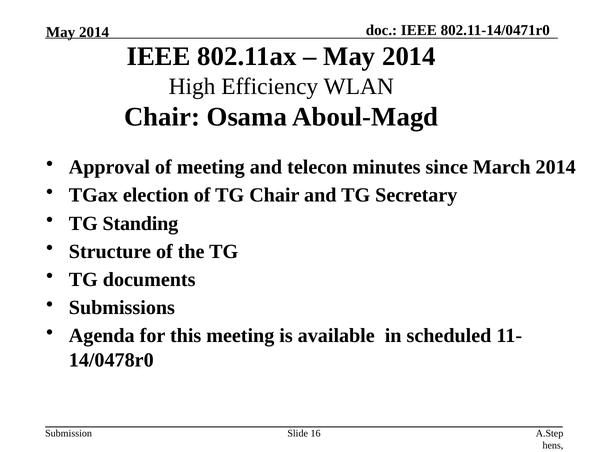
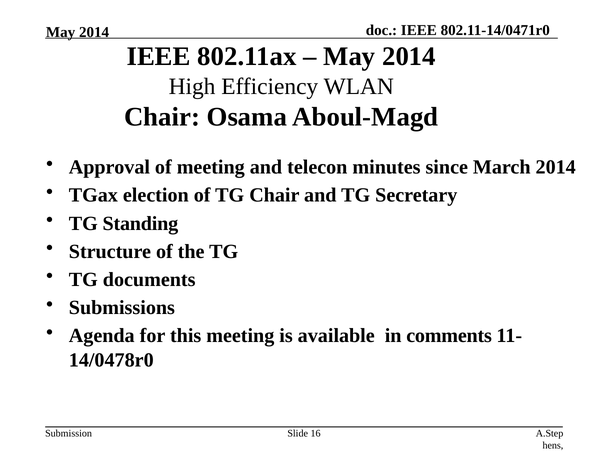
scheduled: scheduled -> comments
